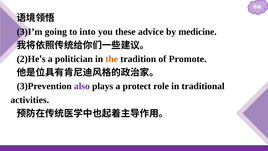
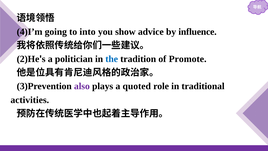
3)I’m: 3)I’m -> 4)I’m
these: these -> show
medicine: medicine -> influence
the colour: orange -> blue
protect: protect -> quoted
